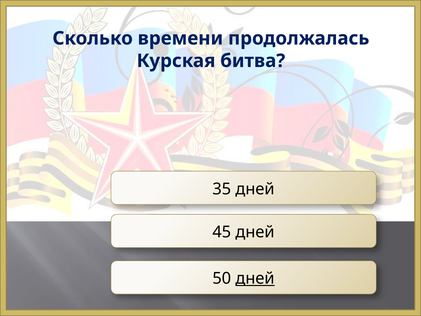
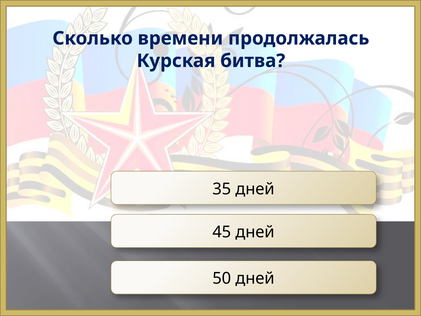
дней at (255, 278) underline: present -> none
